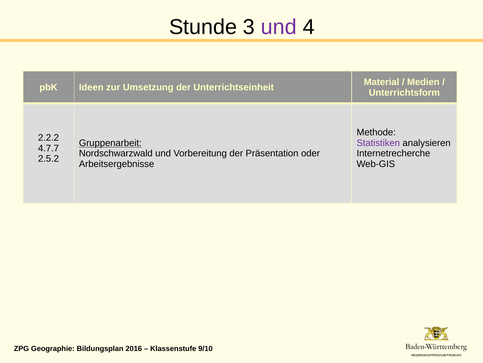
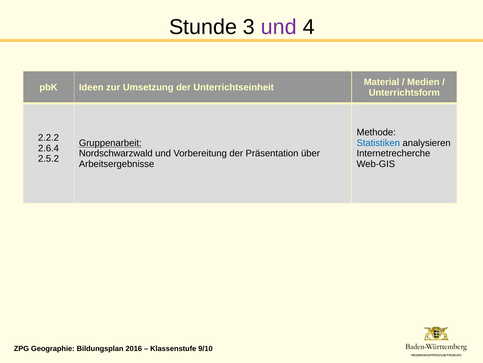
Statistiken colour: purple -> blue
4.7.7: 4.7.7 -> 2.6.4
oder: oder -> über
